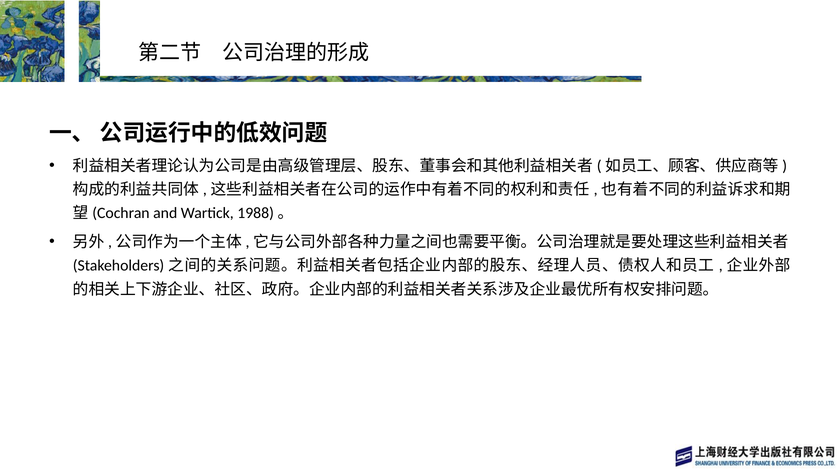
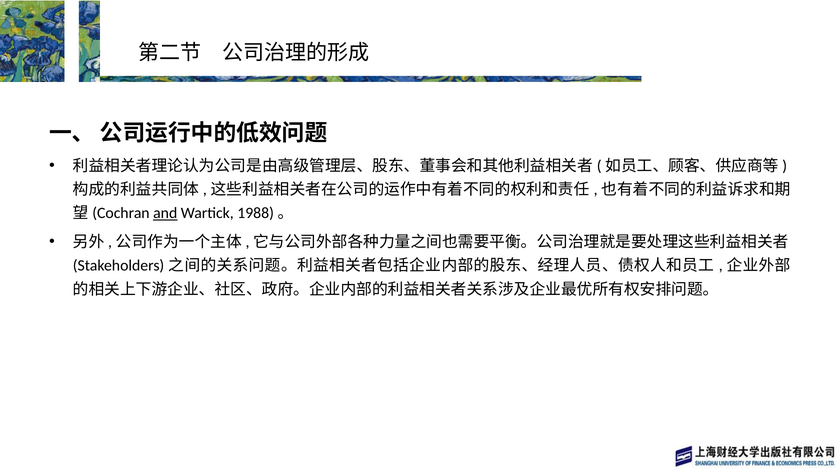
and underline: none -> present
